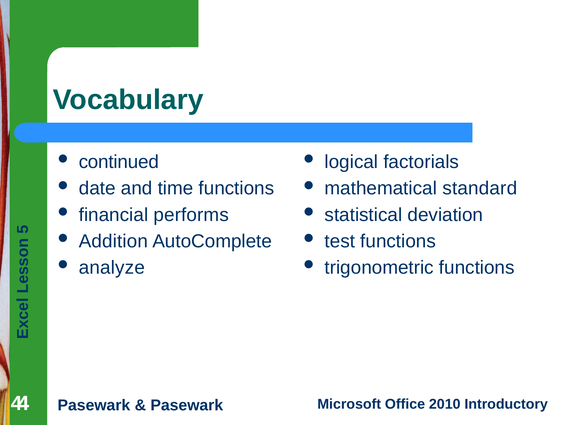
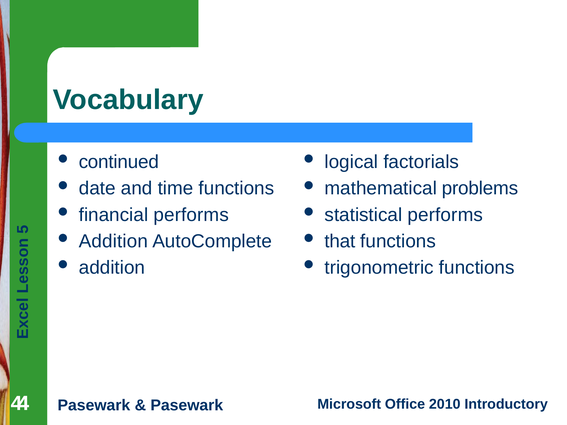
standard: standard -> problems
statistical deviation: deviation -> performs
test: test -> that
analyze at (112, 268): analyze -> addition
